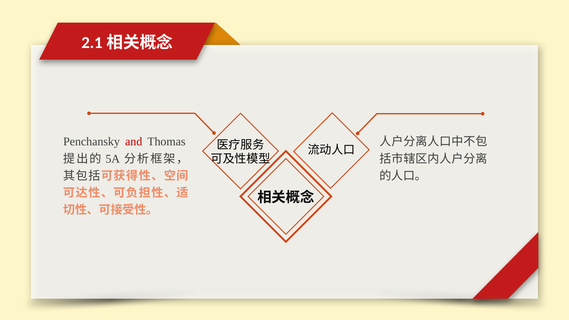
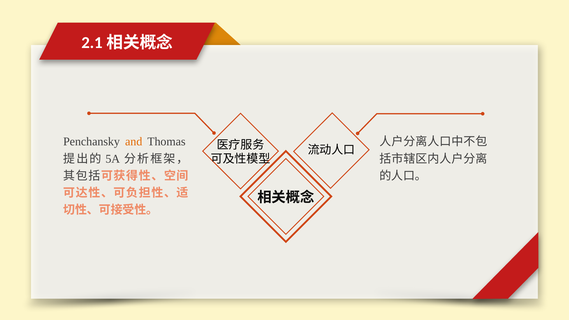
and colour: red -> orange
